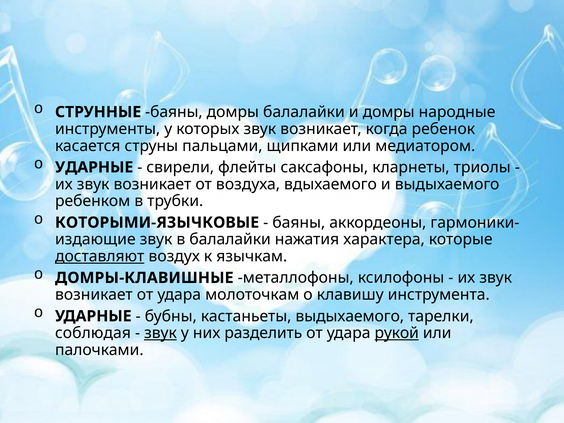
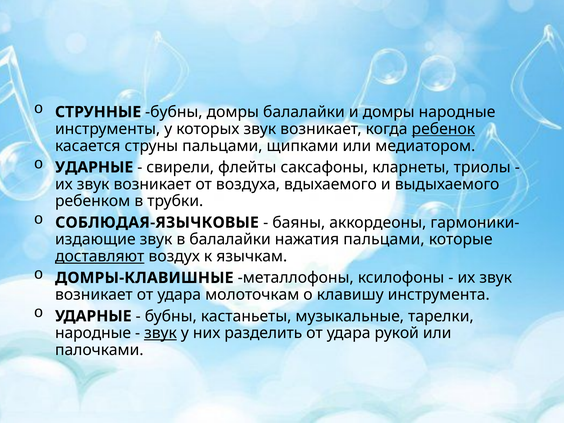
СТРУННЫЕ баяны: баяны -> бубны
ребенок underline: none -> present
КОТОРЫМИ-ЯЗЫЧКОВЫЕ: КОТОРЫМИ-ЯЗЫЧКОВЫЕ -> СОБЛЮДАЯ-ЯЗЫЧКОВЫЕ
нажатия характера: характера -> пальцами
кастаньеты выдыхаемого: выдыхаемого -> музыкальные
соблюдая at (93, 333): соблюдая -> народные
рукой underline: present -> none
